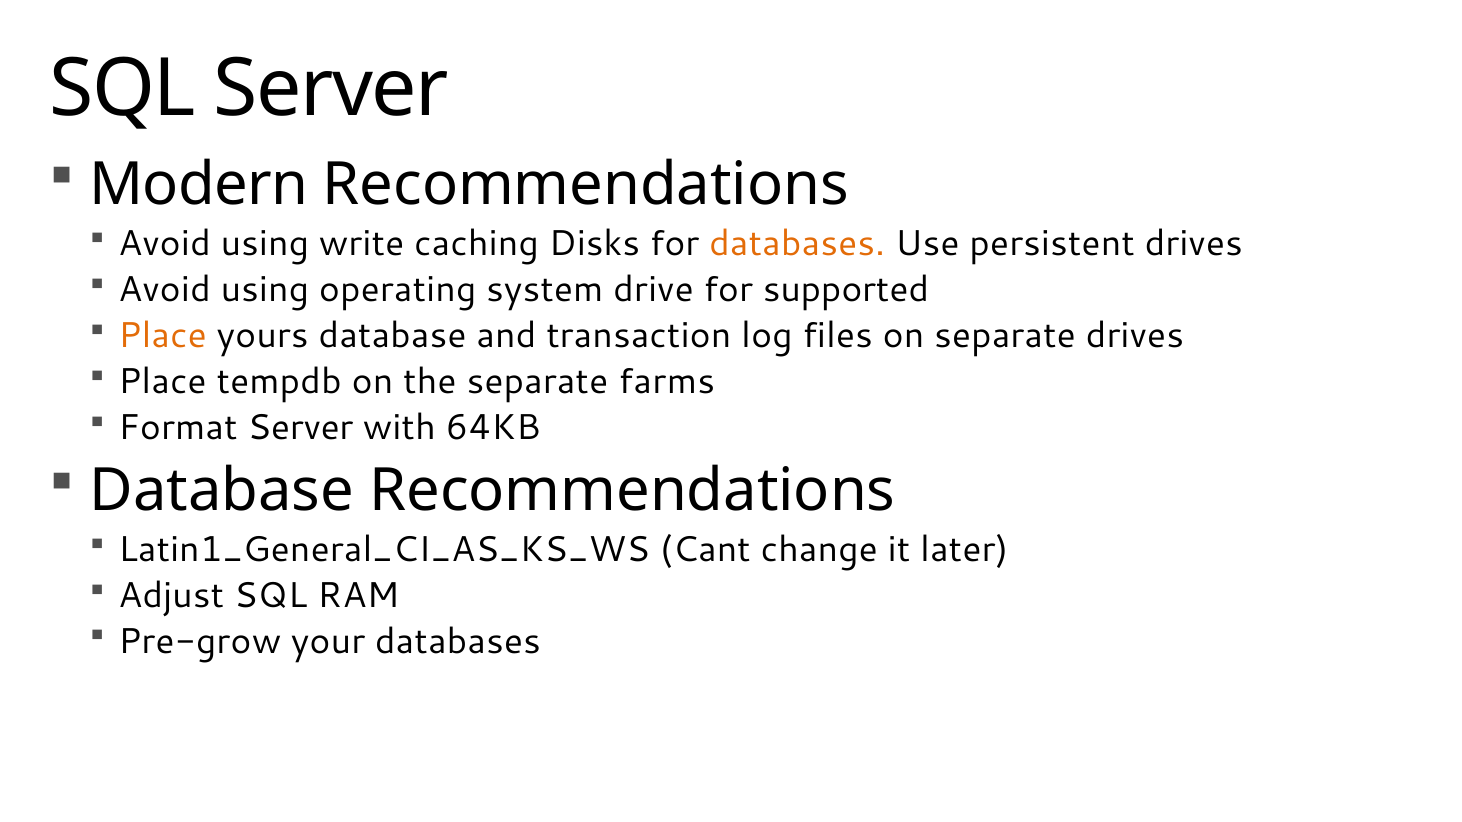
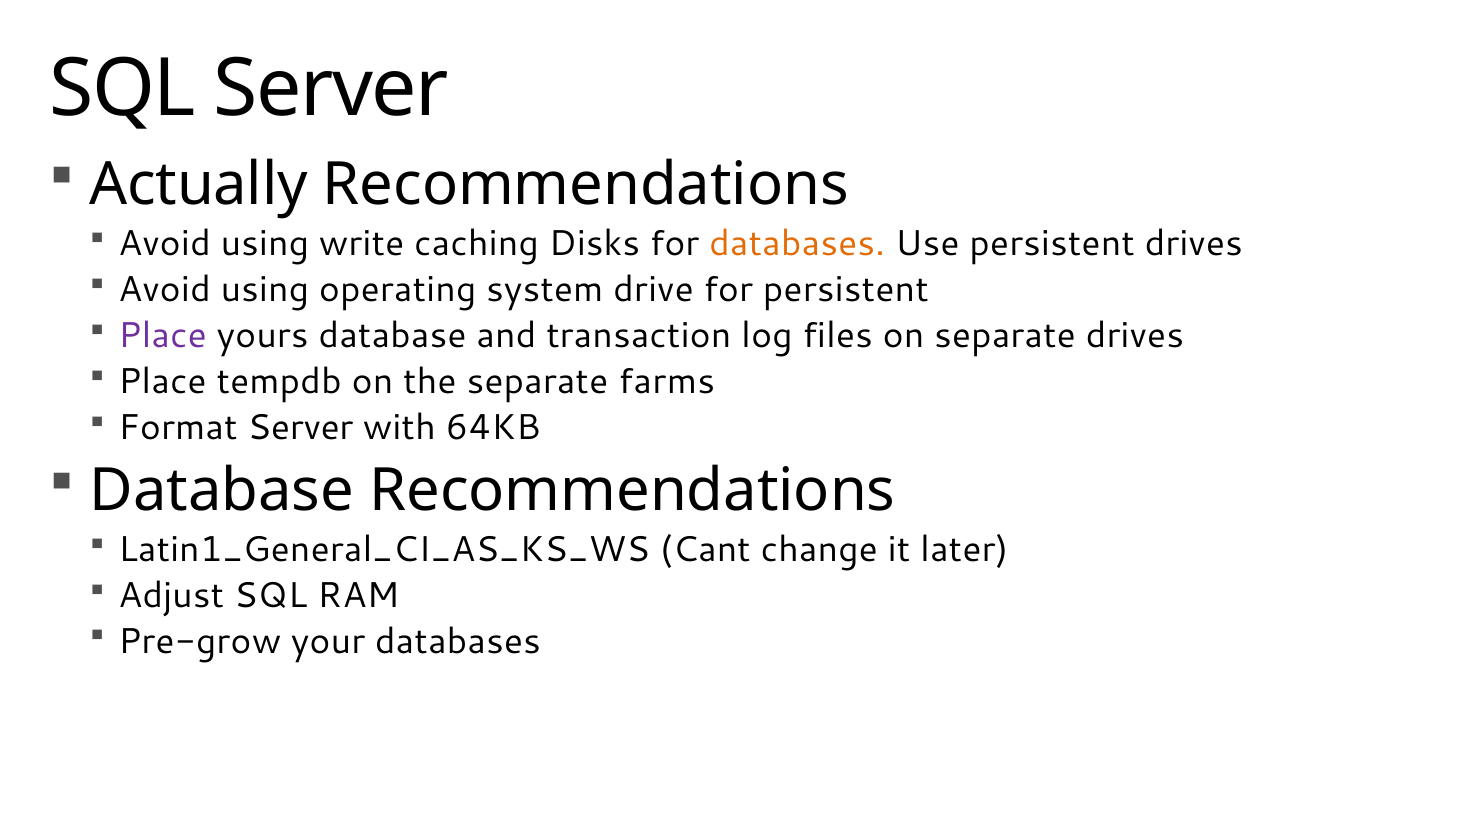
Modern: Modern -> Actually
for supported: supported -> persistent
Place at (162, 336) colour: orange -> purple
